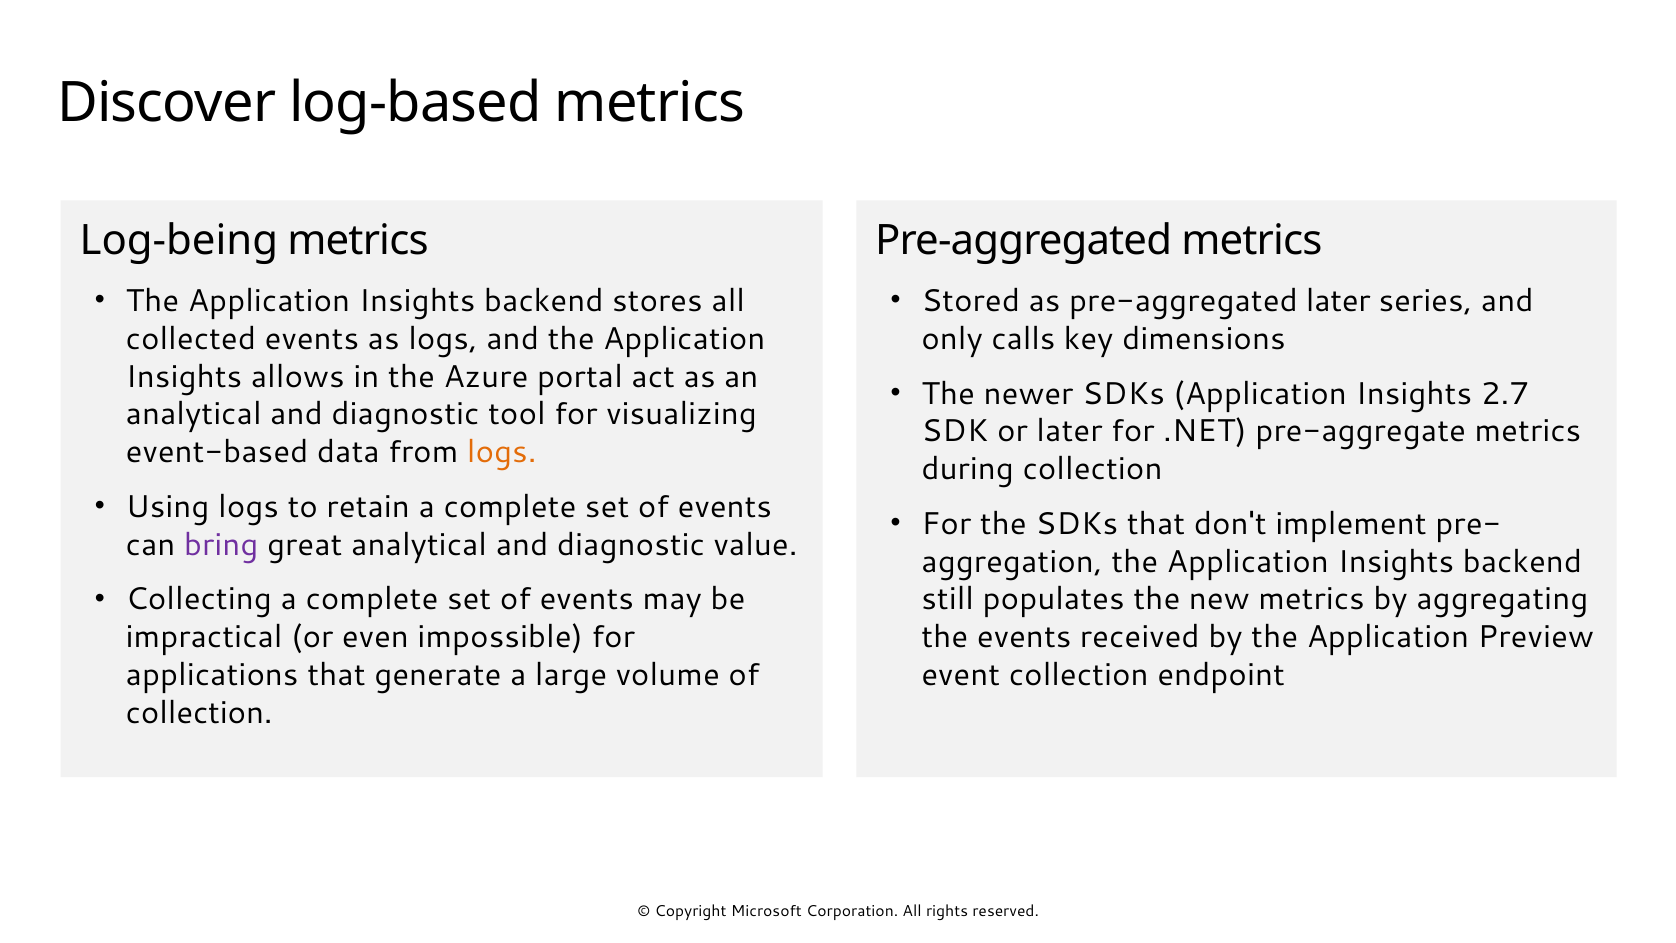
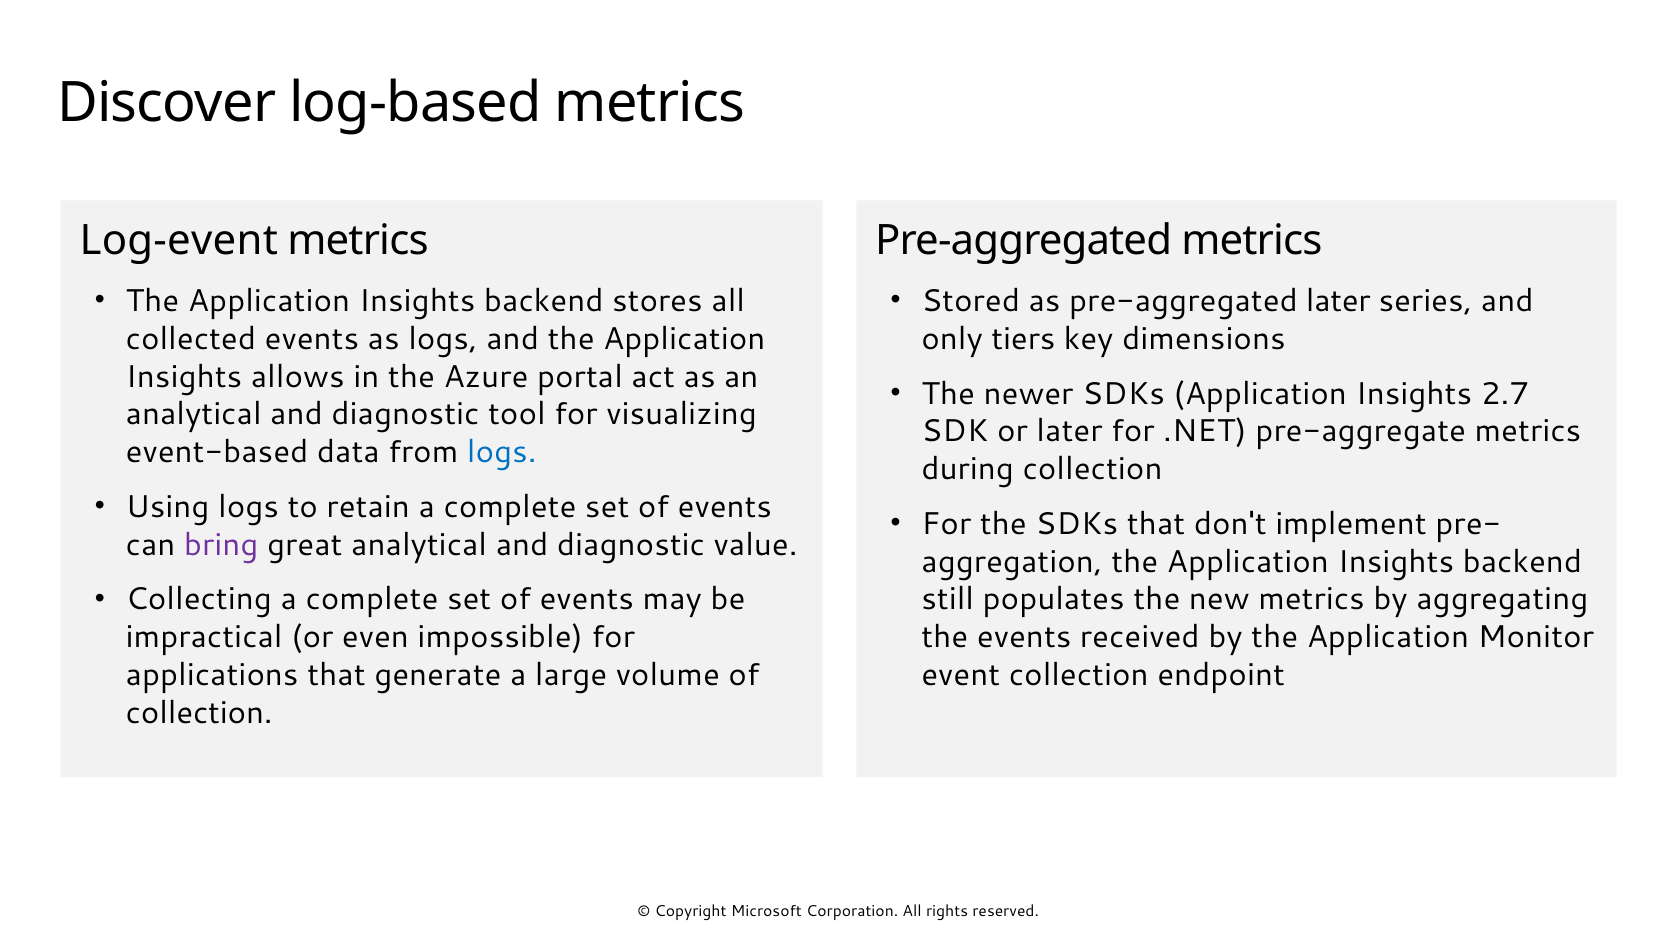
Log-being: Log-being -> Log-event
calls: calls -> tiers
logs at (502, 452) colour: orange -> blue
Preview: Preview -> Monitor
